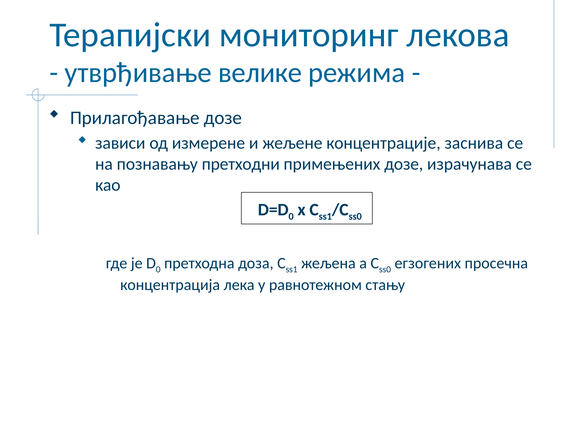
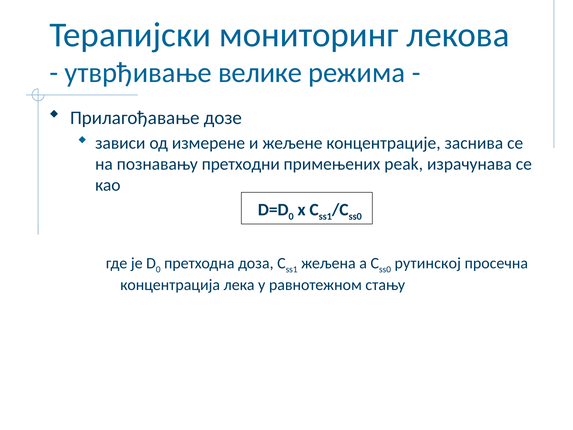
примењених дозе: дозе -> peak
егзогених: егзогених -> рутинској
